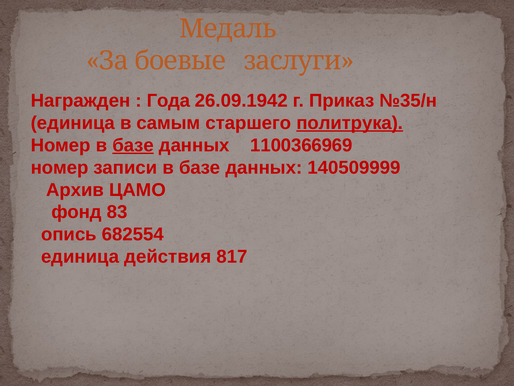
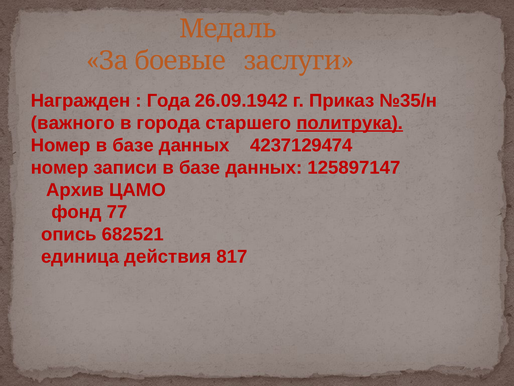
единица at (73, 123): единица -> важного
самым: самым -> города
базе at (133, 145) underline: present -> none
1100366969: 1100366969 -> 4237129474
140509999: 140509999 -> 125897147
83: 83 -> 77
682554: 682554 -> 682521
